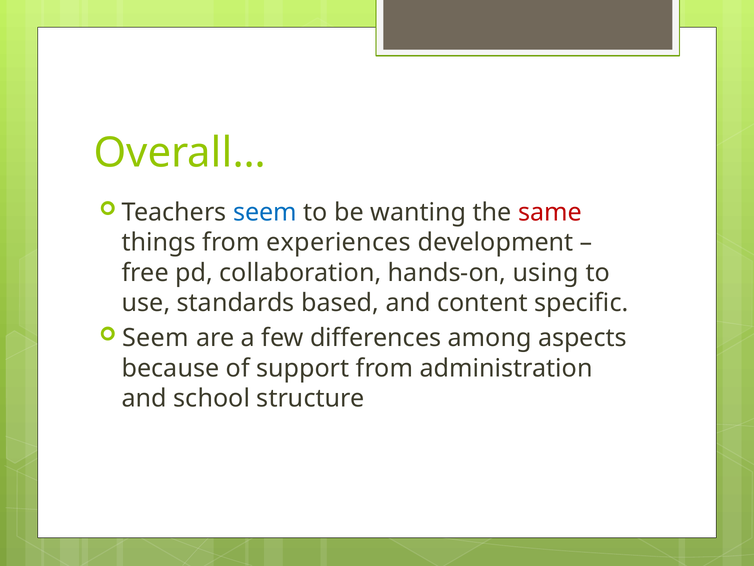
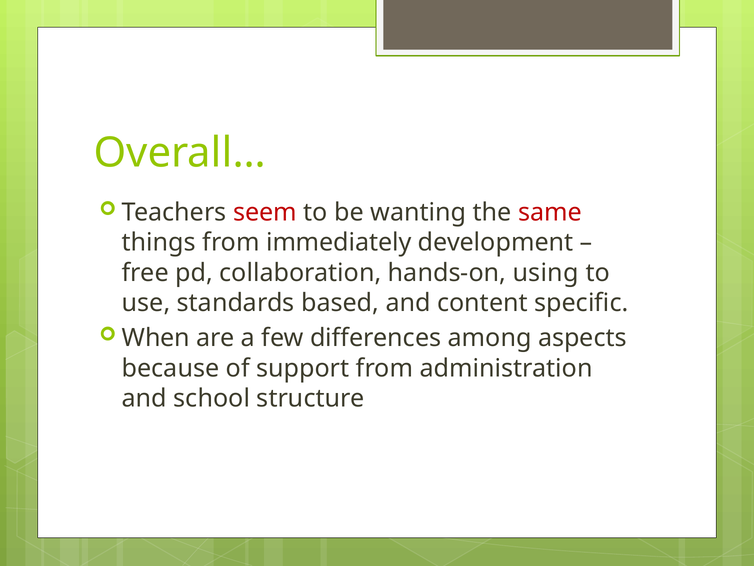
seem at (265, 212) colour: blue -> red
experiences: experiences -> immediately
Seem at (156, 338): Seem -> When
